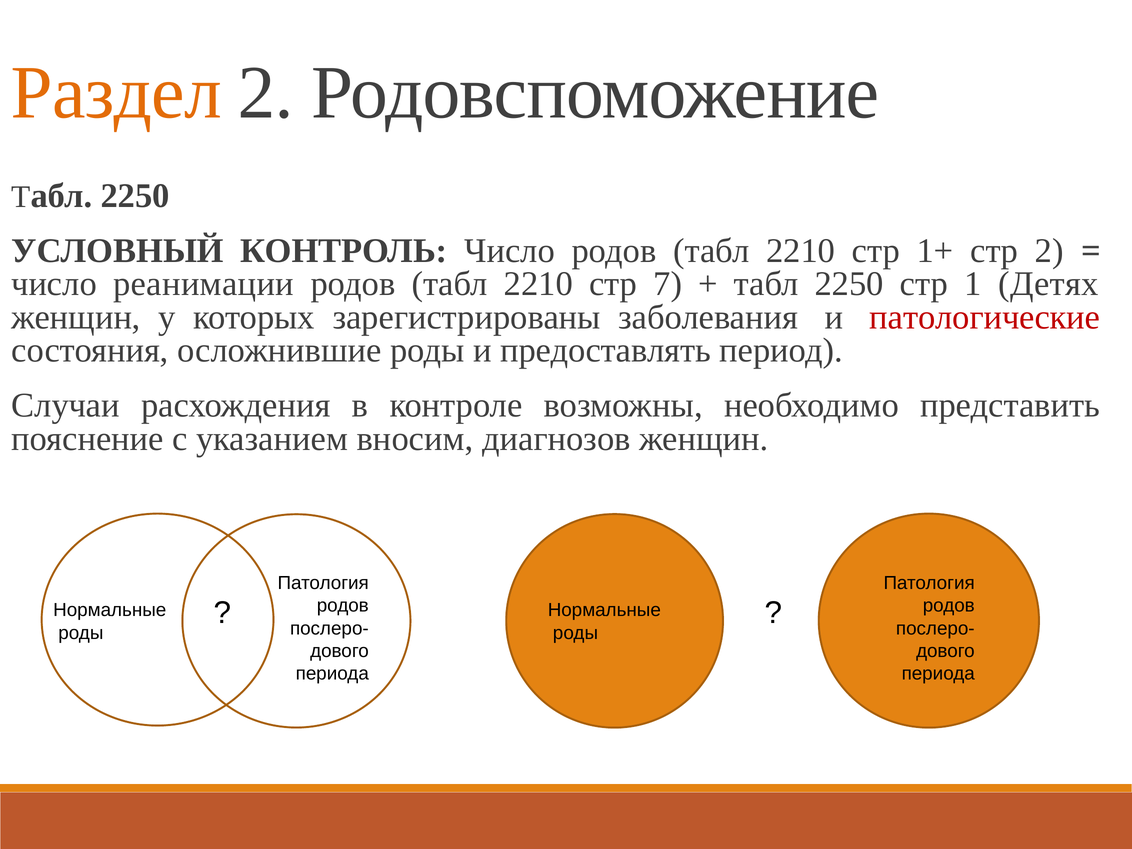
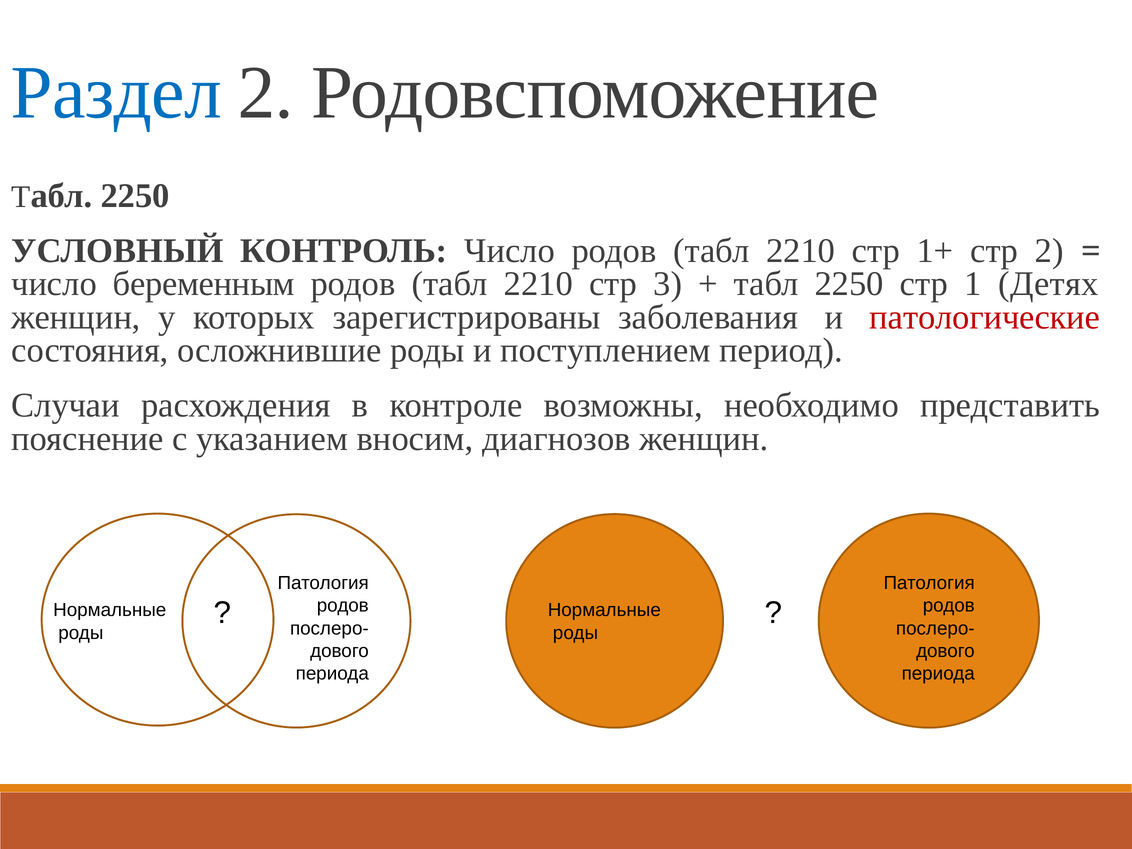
Раздел colour: orange -> blue
реанимации: реанимации -> беременным
7: 7 -> 3
предоставлять: предоставлять -> поступлением
